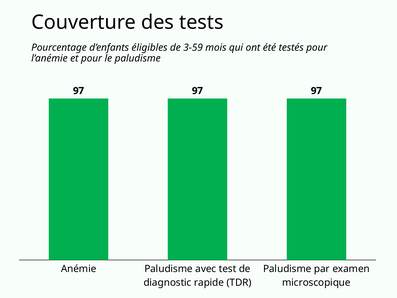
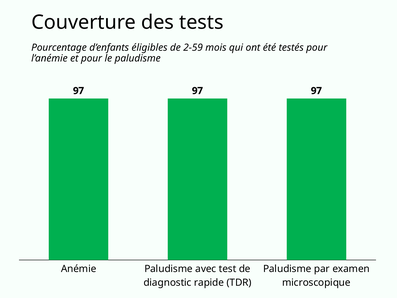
3-59: 3-59 -> 2-59
